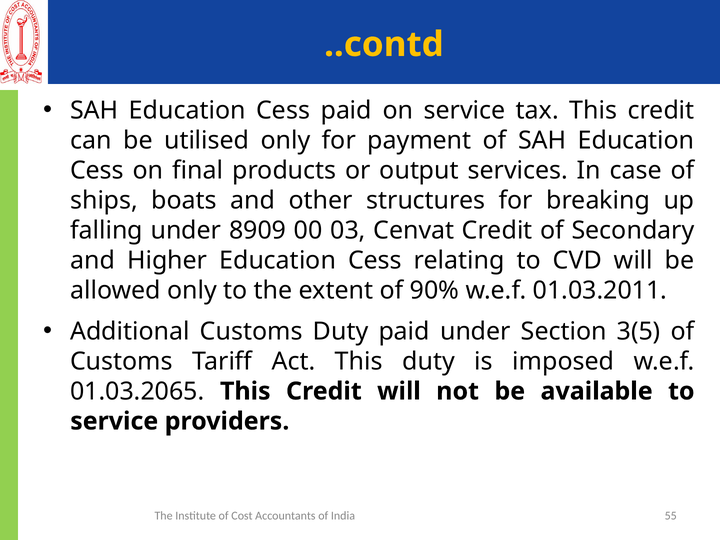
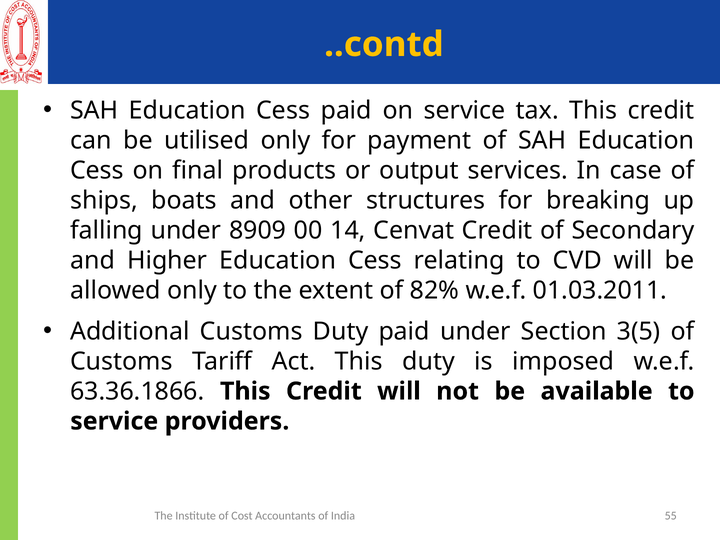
03: 03 -> 14
90%: 90% -> 82%
01.03.2065: 01.03.2065 -> 63.36.1866
